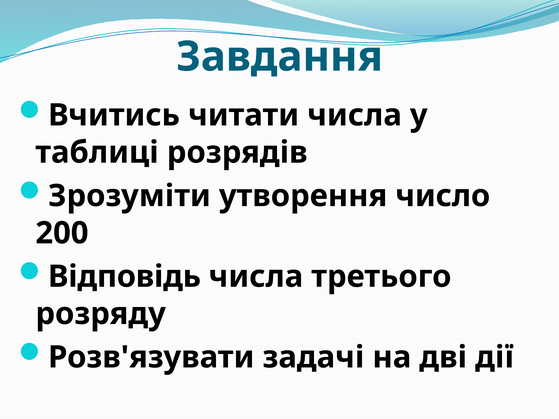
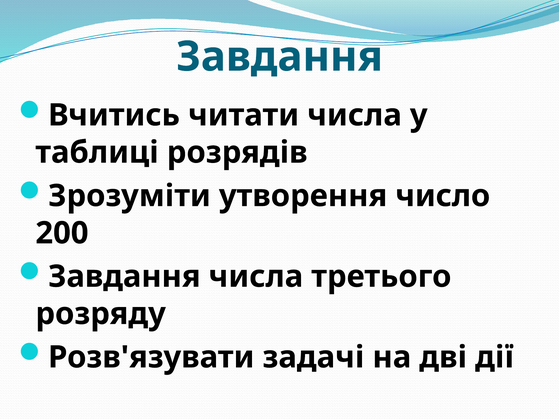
Відповідь at (124, 277): Відповідь -> Завдання
